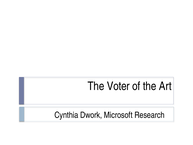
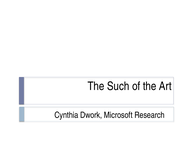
Voter: Voter -> Such
